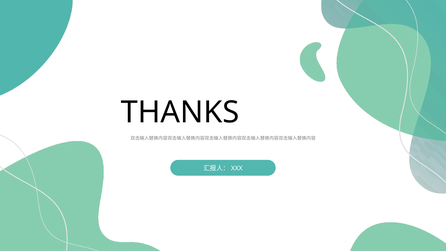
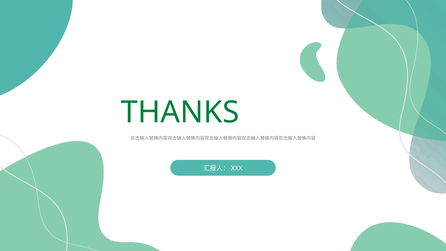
THANKS colour: black -> green
